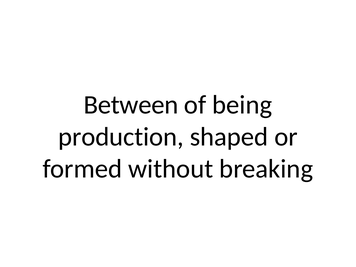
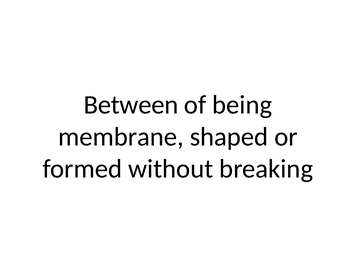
production: production -> membrane
